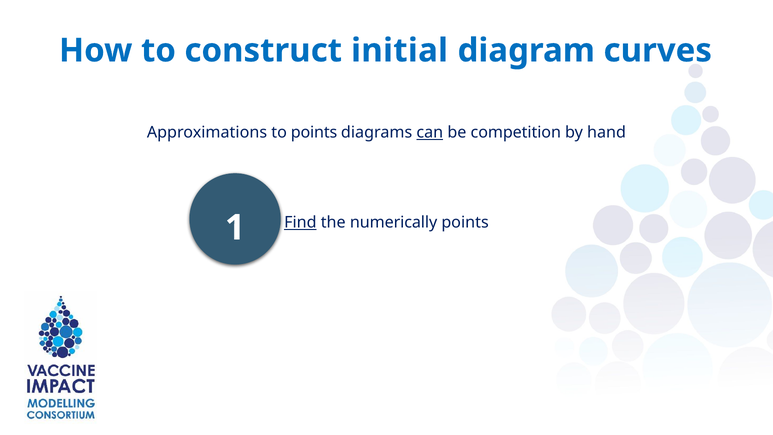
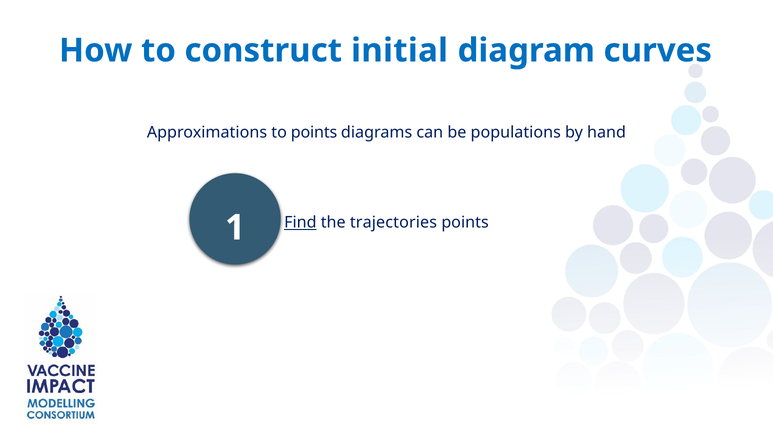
can underline: present -> none
competition: competition -> populations
numerically: numerically -> trajectories
